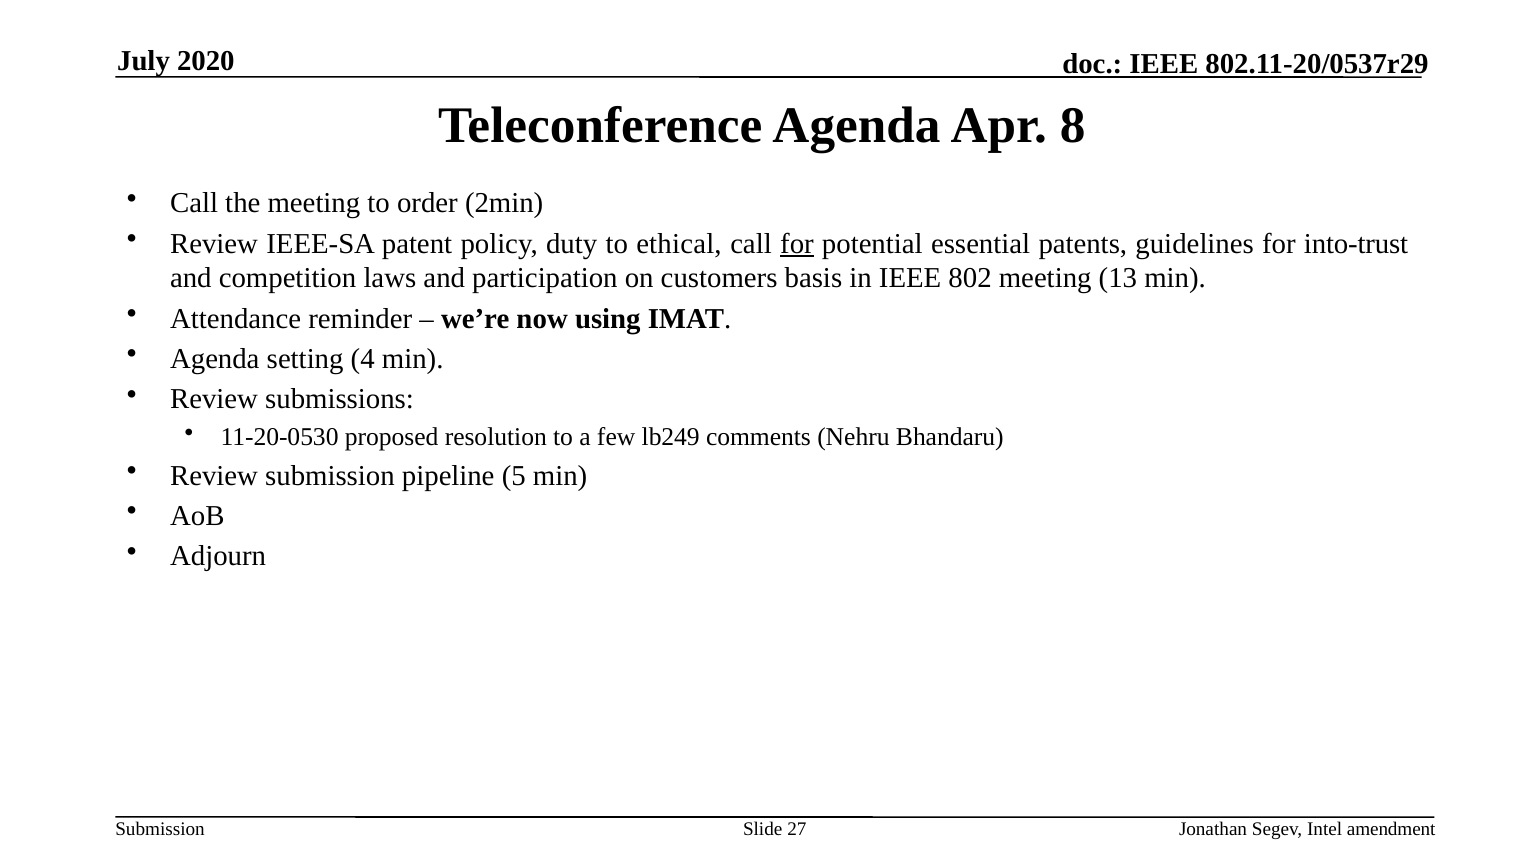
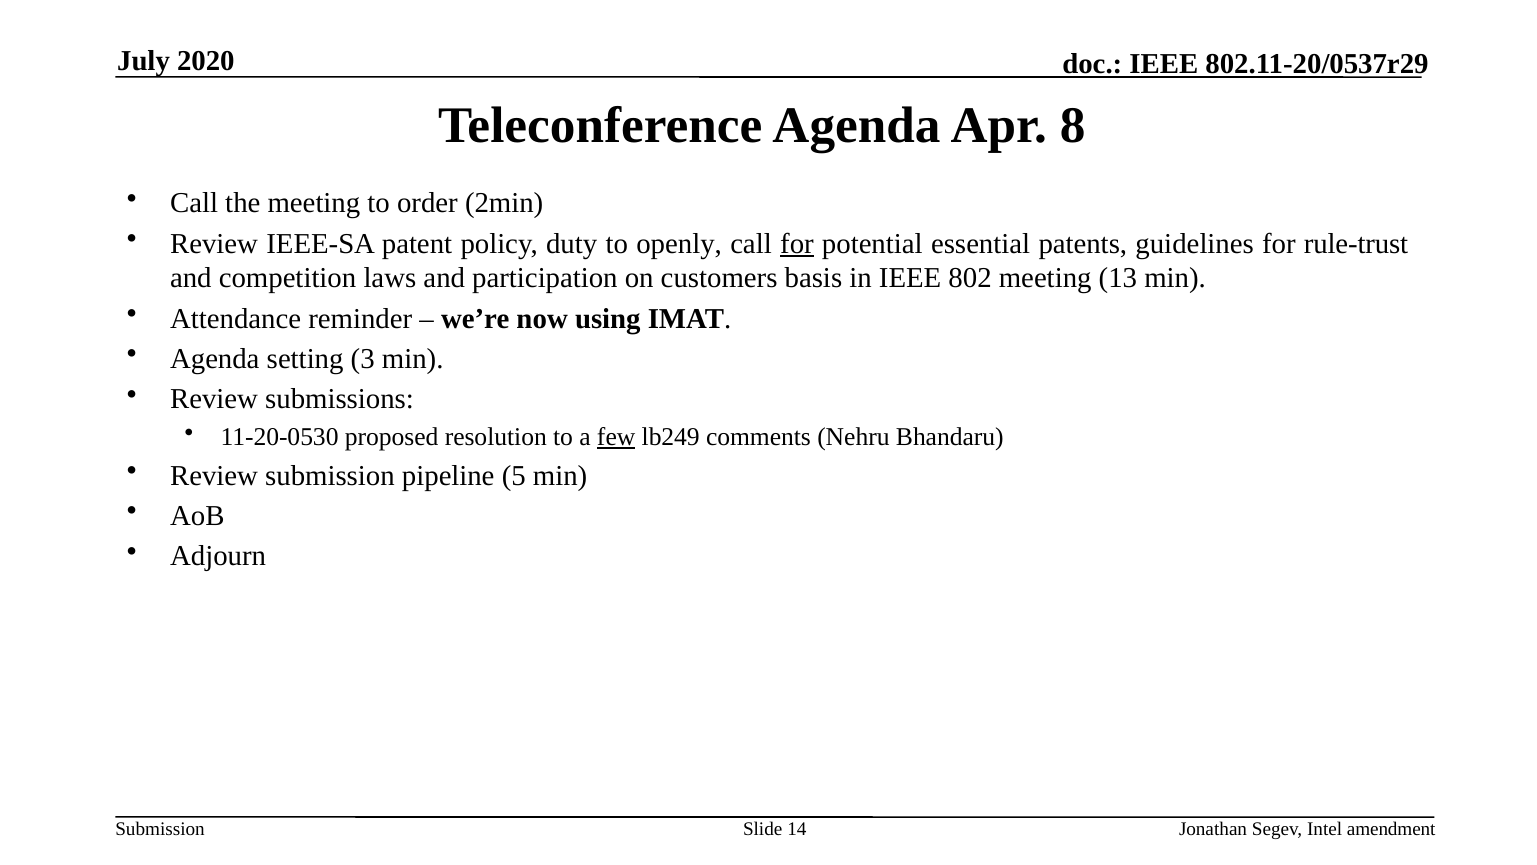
ethical: ethical -> openly
into-trust: into-trust -> rule-trust
4: 4 -> 3
few underline: none -> present
27: 27 -> 14
